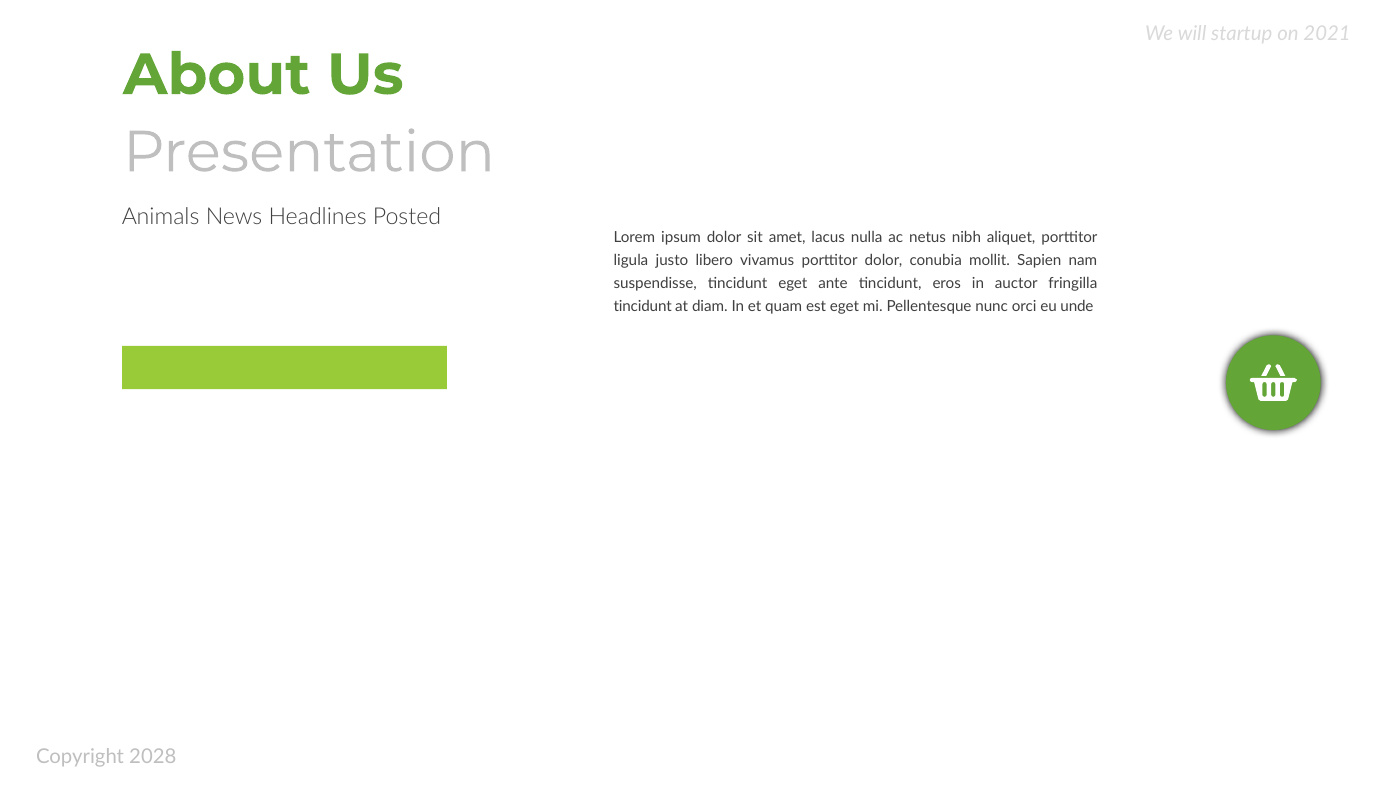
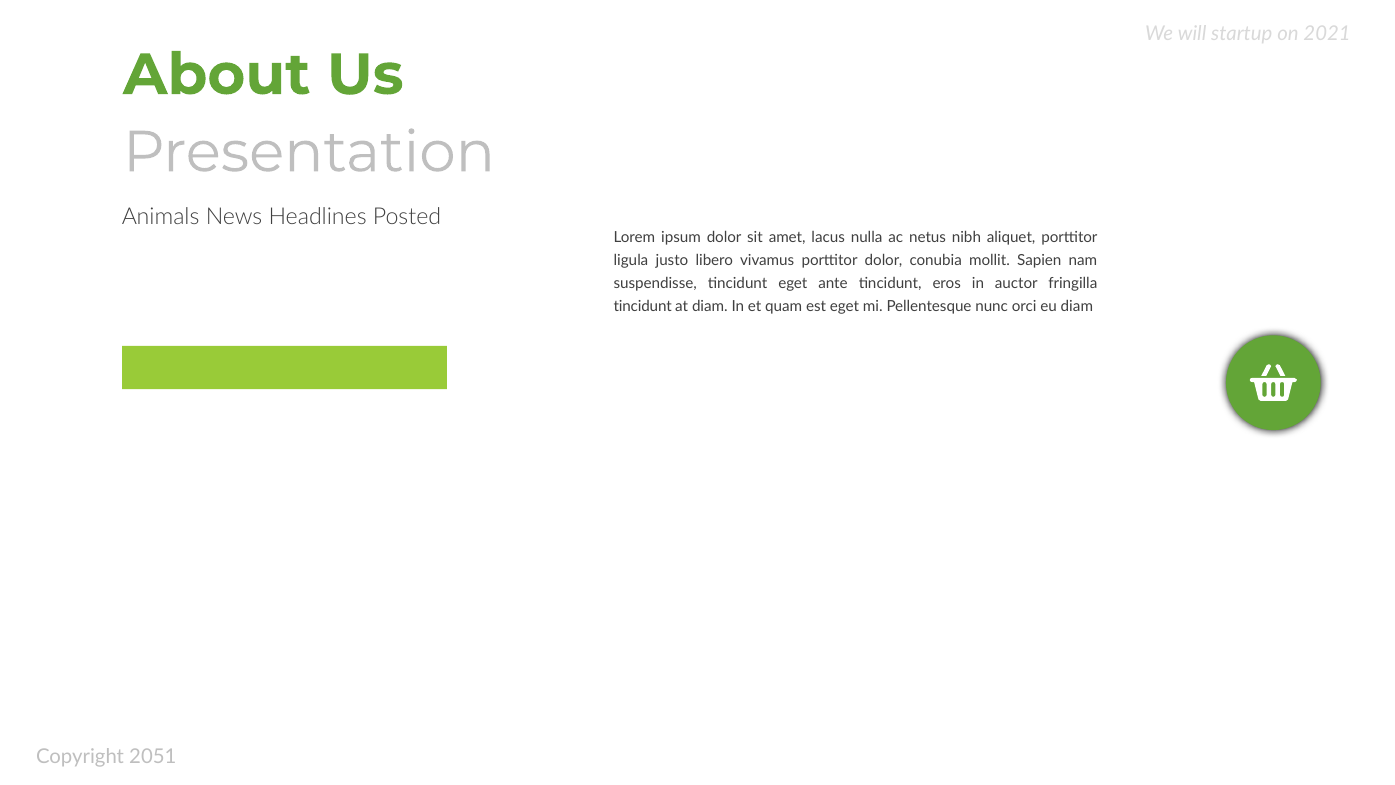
eu unde: unde -> diam
2028: 2028 -> 2051
